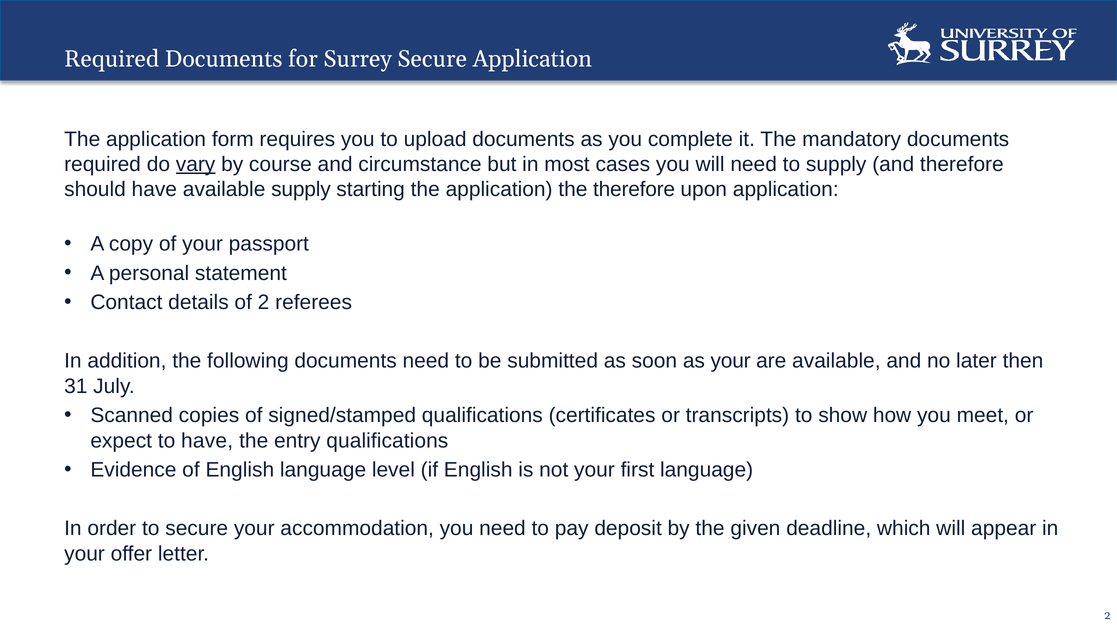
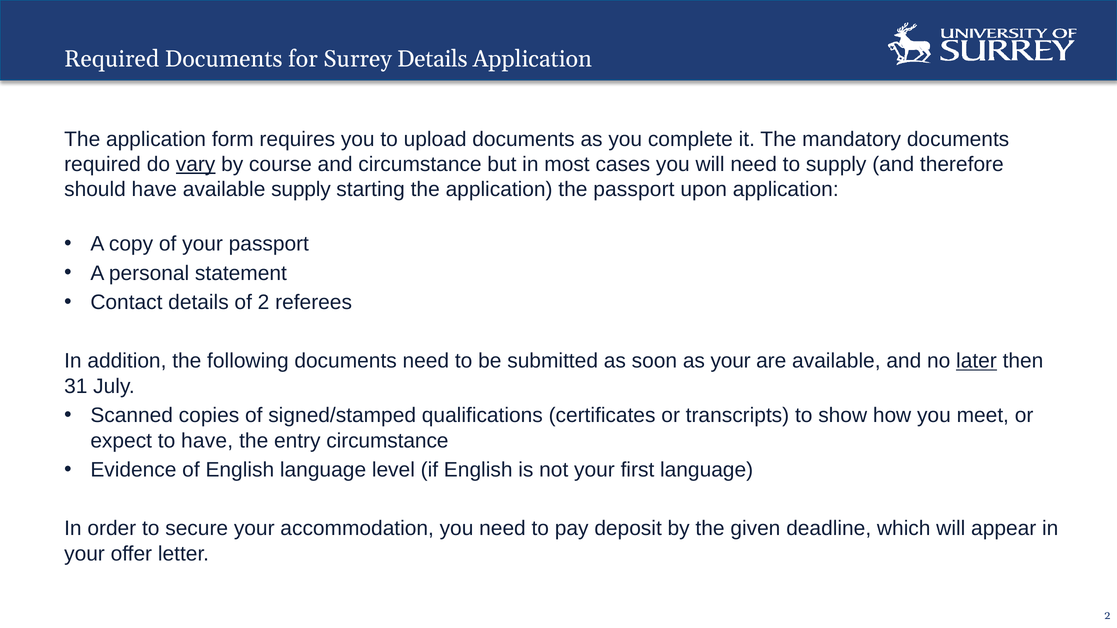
Surrey Secure: Secure -> Details
the therefore: therefore -> passport
later underline: none -> present
entry qualifications: qualifications -> circumstance
